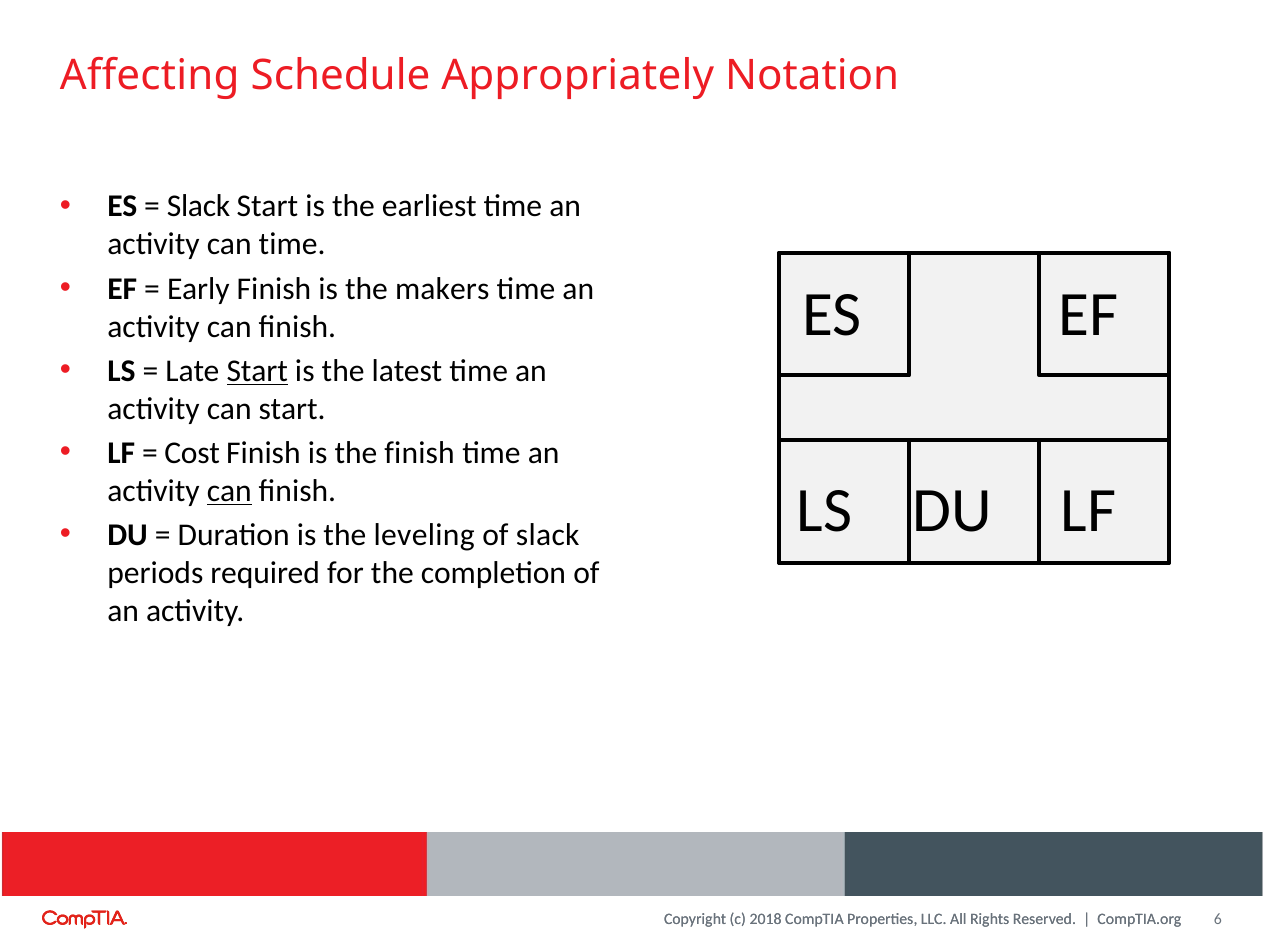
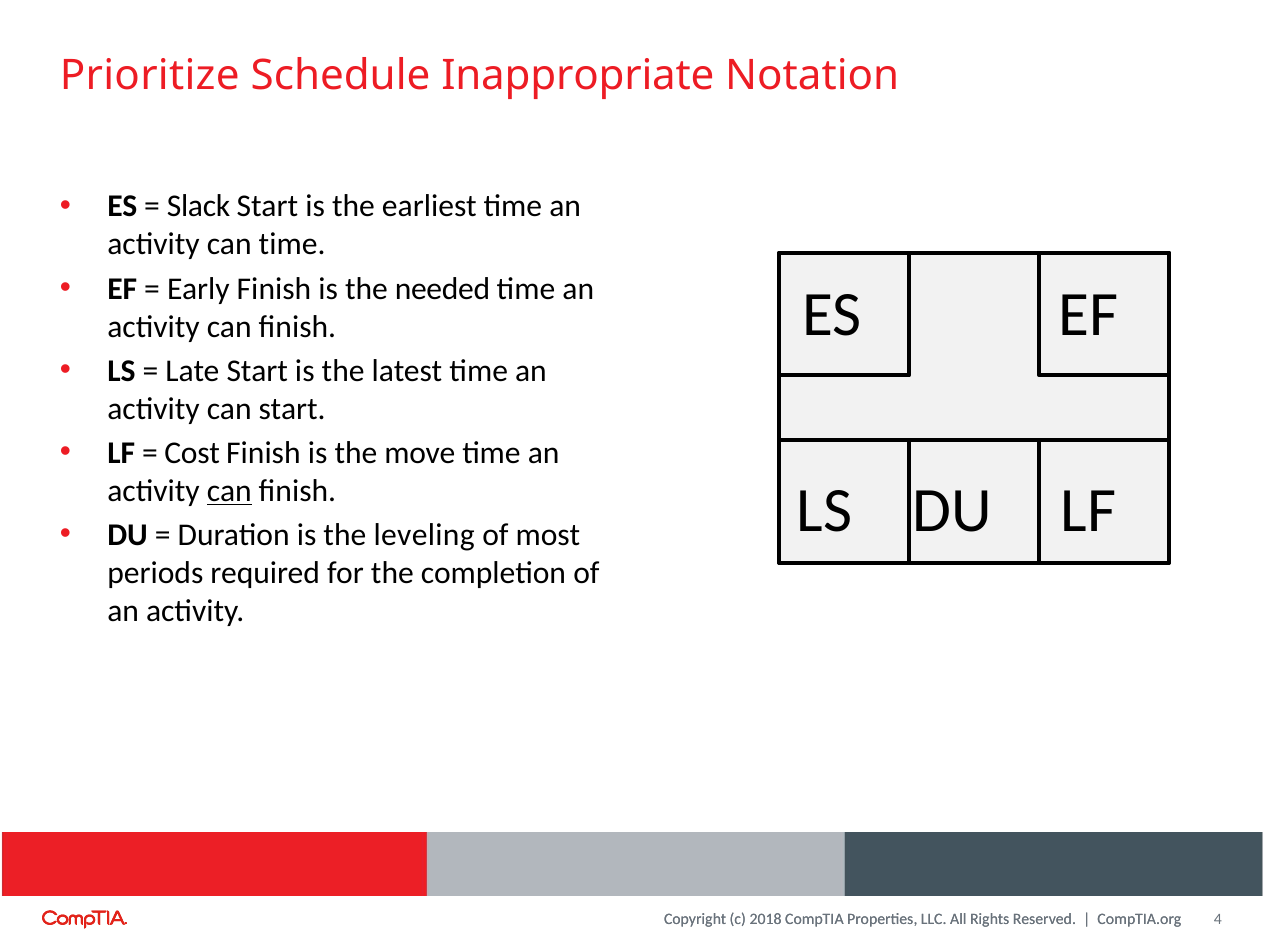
Affecting: Affecting -> Prioritize
Appropriately: Appropriately -> Inappropriate
makers: makers -> needed
Start at (257, 371) underline: present -> none
the finish: finish -> move
of slack: slack -> most
6: 6 -> 4
